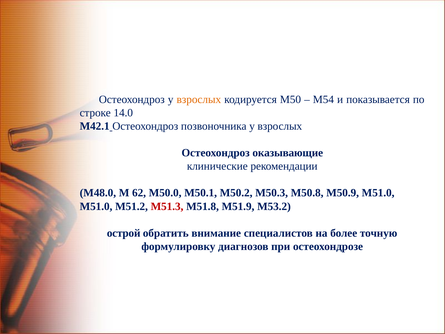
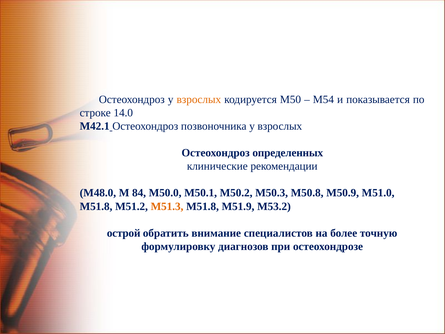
оказывающие: оказывающие -> определенных
62: 62 -> 84
М51.0 at (96, 206): М51.0 -> М51.8
М51.3 colour: red -> orange
